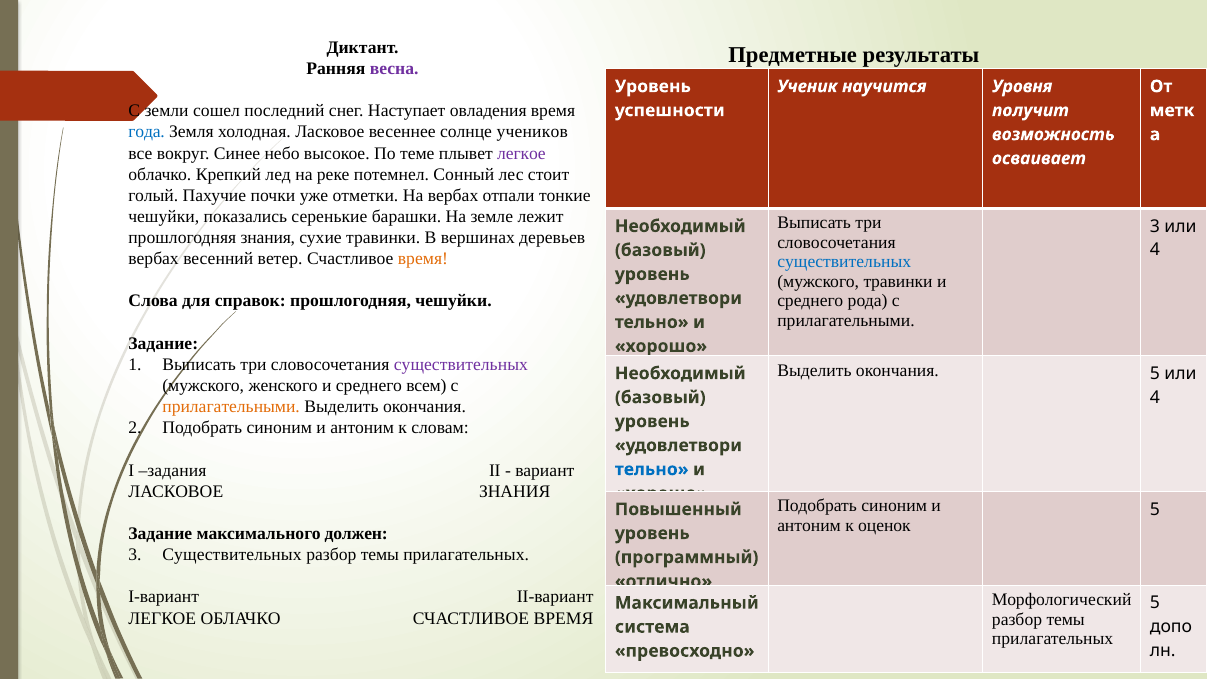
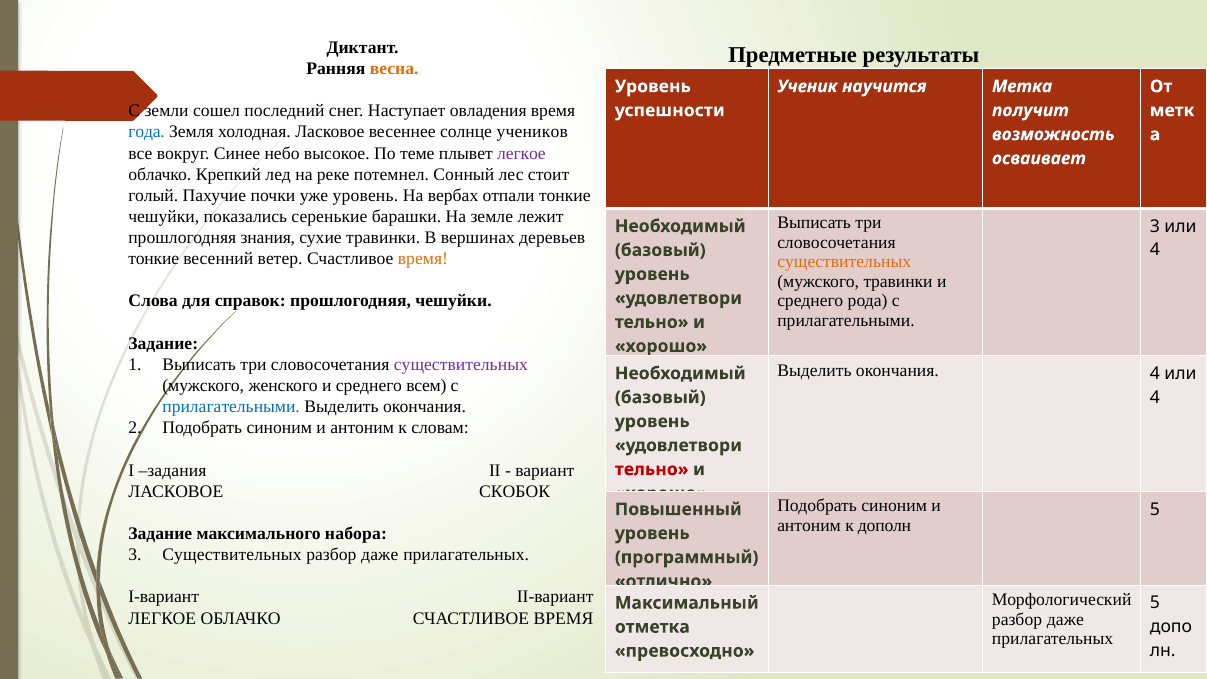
весна colour: purple -> orange
Уровня: Уровня -> Метка
уже отметки: отметки -> уровень
вербах at (154, 259): вербах -> тонкие
существительных at (844, 262) colour: blue -> orange
окончания 5: 5 -> 4
прилагательными at (231, 407) colour: orange -> blue
тельно at (652, 469) colour: blue -> red
ЛАСКОВОЕ ЗНАНИЯ: ЗНАНИЯ -> СКОБОК
оценок: оценок -> дополн
должен: должен -> набора
темы at (380, 555): темы -> даже
темы at (1066, 619): темы -> даже
система: система -> отметка
